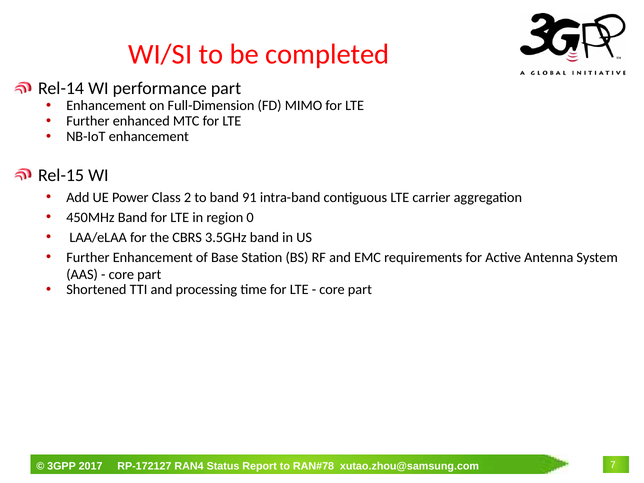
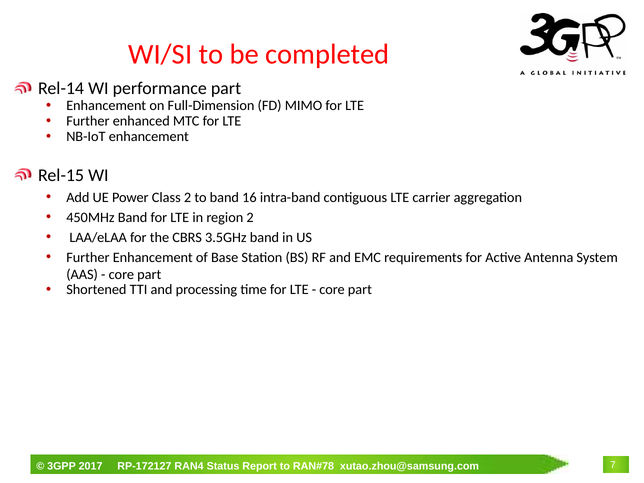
91: 91 -> 16
region 0: 0 -> 2
